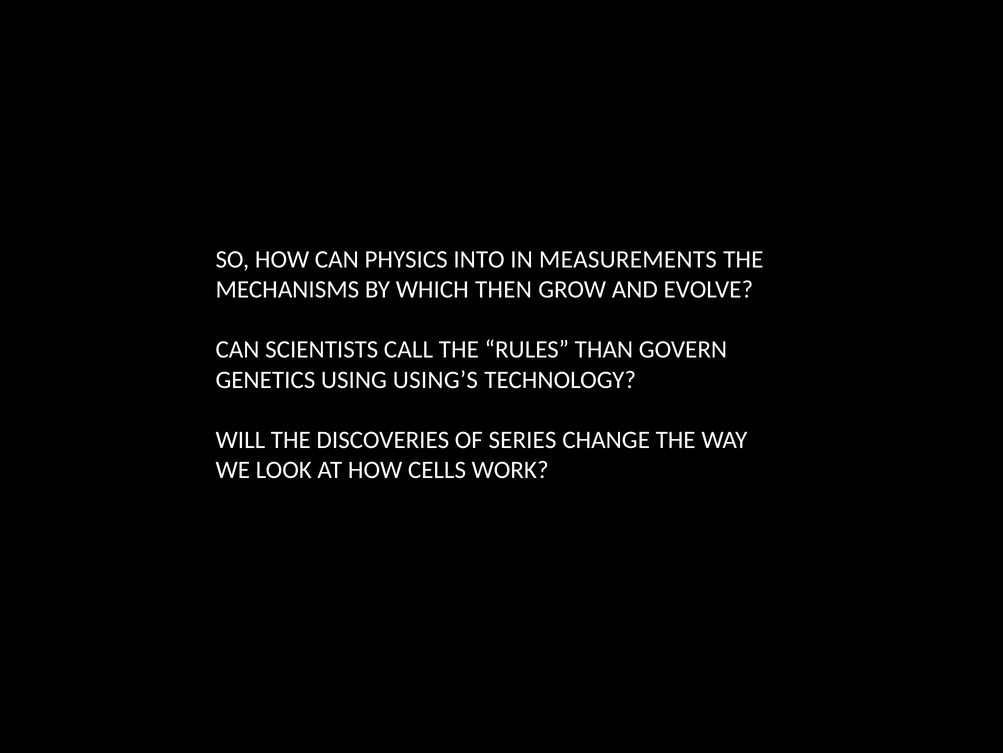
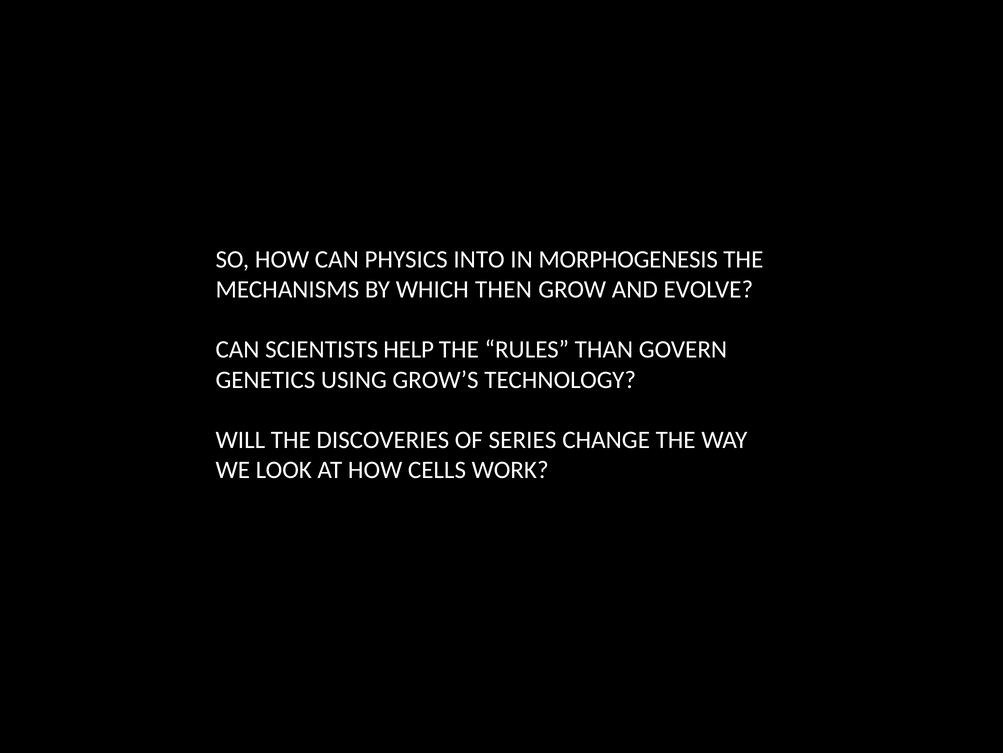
MEASUREMENTS: MEASUREMENTS -> MORPHOGENESIS
CALL: CALL -> HELP
USING’S: USING’S -> GROW’S
